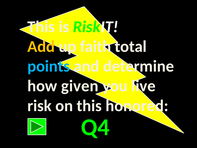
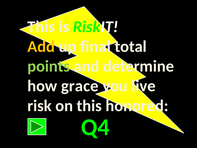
faith: faith -> final
points colour: light blue -> light green
given: given -> grace
